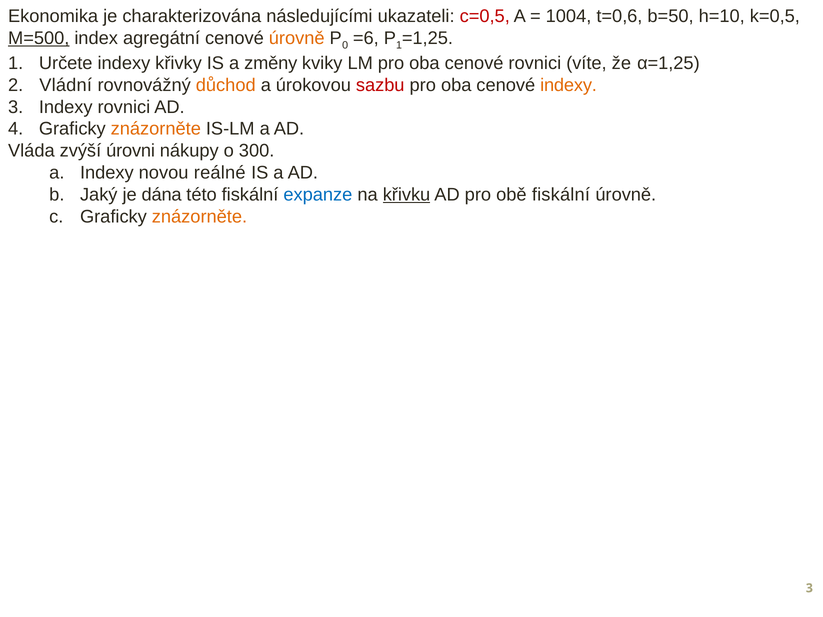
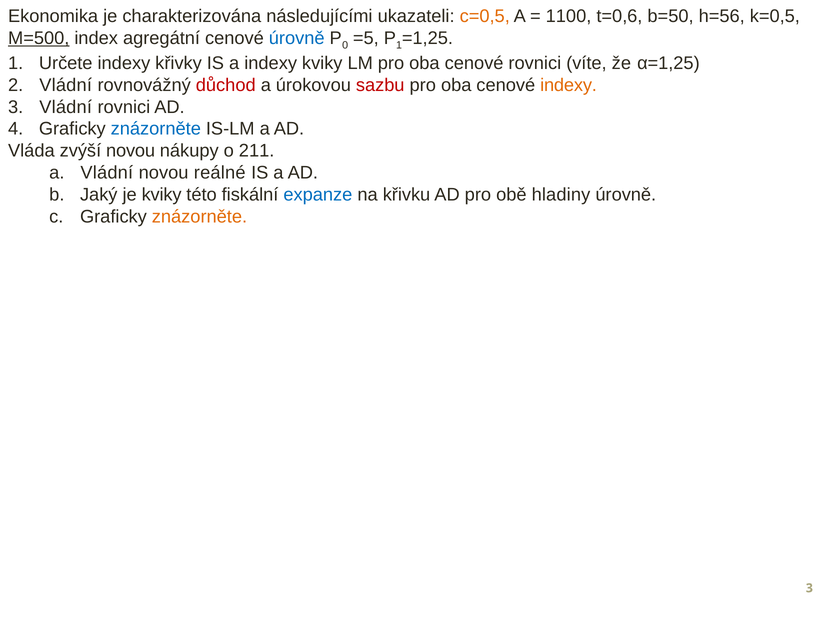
c=0,5 colour: red -> orange
1004: 1004 -> 1100
h=10: h=10 -> h=56
úrovně at (297, 38) colour: orange -> blue
=6: =6 -> =5
a změny: změny -> indexy
důchod colour: orange -> red
3 Indexy: Indexy -> Vládní
znázorněte at (156, 129) colour: orange -> blue
zvýší úrovni: úrovni -> novou
300: 300 -> 211
a Indexy: Indexy -> Vládní
je dána: dána -> kviky
křivku underline: present -> none
obě fiskální: fiskální -> hladiny
